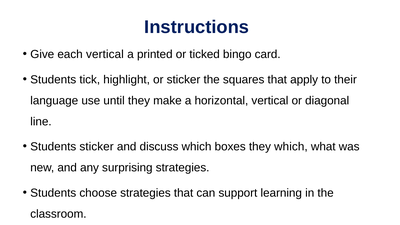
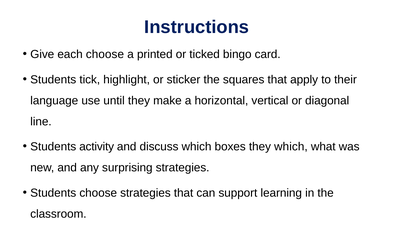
each vertical: vertical -> choose
Students sticker: sticker -> activity
